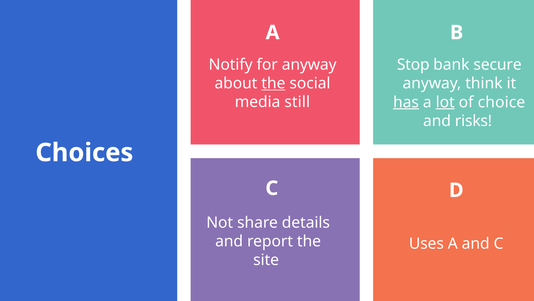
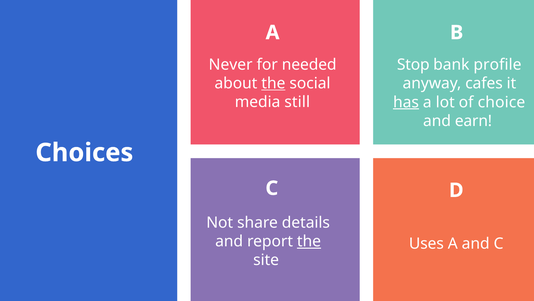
Notify: Notify -> Never
for anyway: anyway -> needed
secure: secure -> profile
think: think -> cafes
lot underline: present -> none
risks: risks -> earn
the at (309, 241) underline: none -> present
